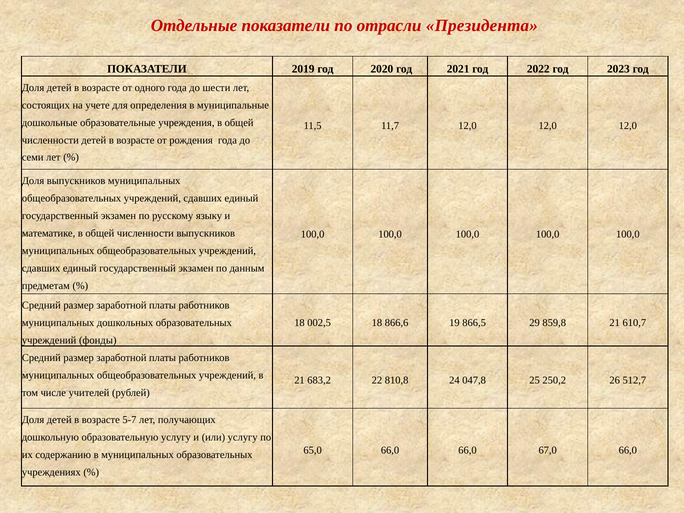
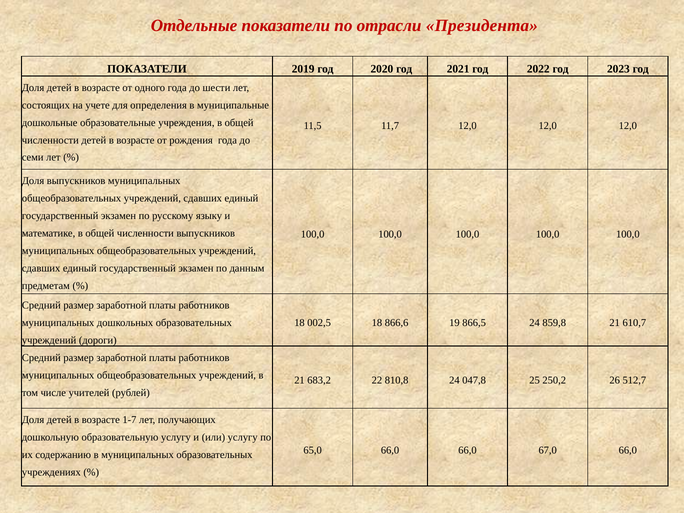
866,5 29: 29 -> 24
фонды: фонды -> дороги
5-7: 5-7 -> 1-7
